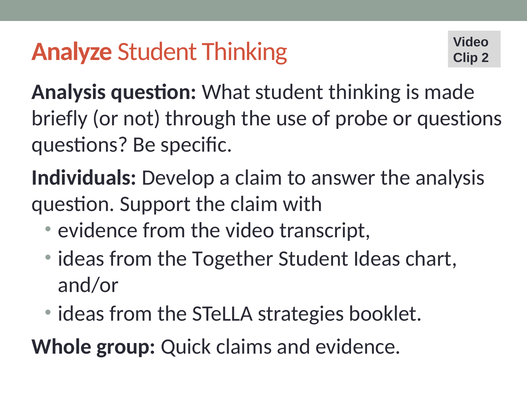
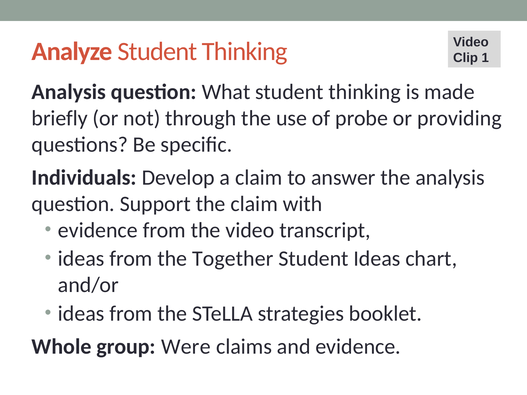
2: 2 -> 1
or questions: questions -> providing
Quick: Quick -> Were
